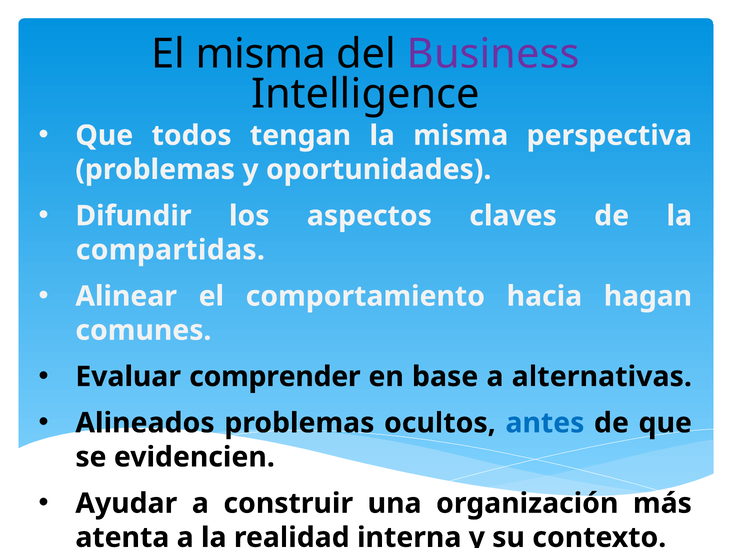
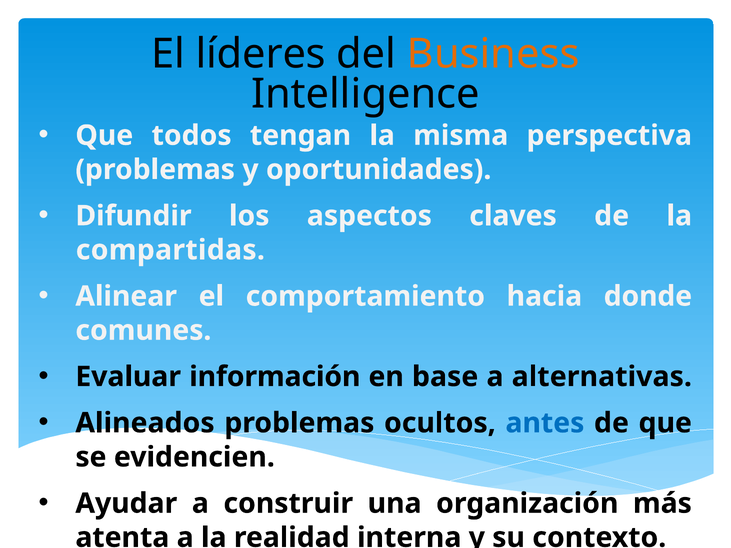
El misma: misma -> líderes
Business colour: purple -> orange
hagan: hagan -> donde
comprender: comprender -> información
